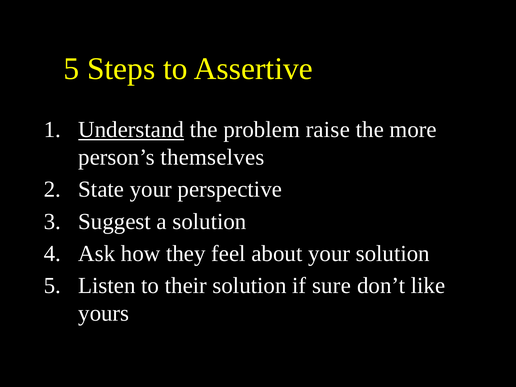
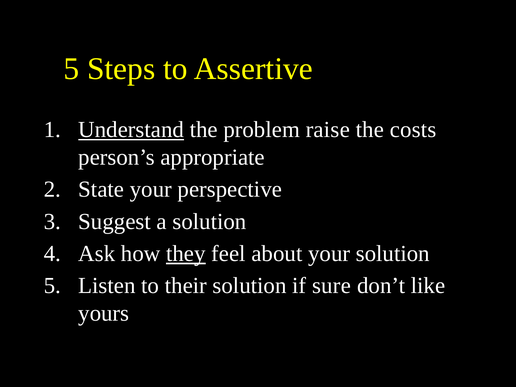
more: more -> costs
themselves: themselves -> appropriate
they underline: none -> present
